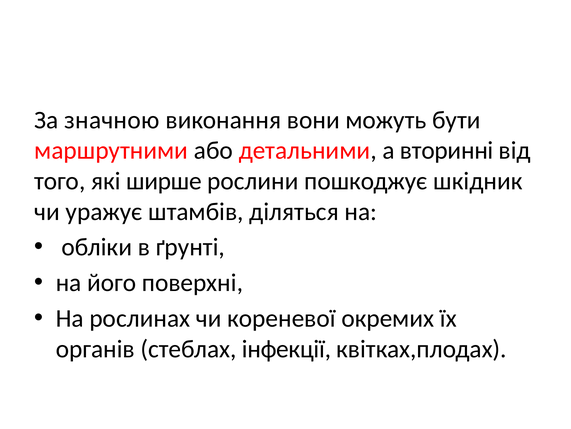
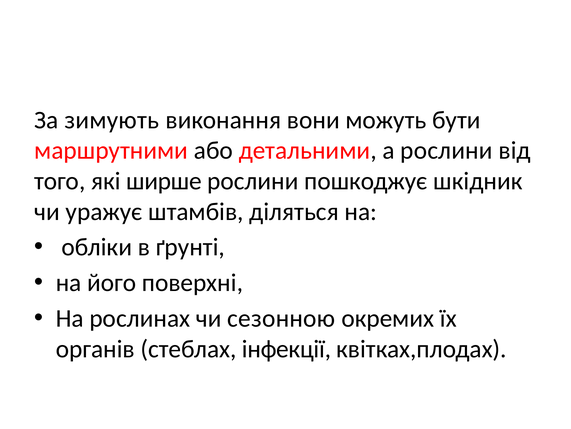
значною: значною -> зимують
а вторинні: вторинні -> рослини
кореневої: кореневої -> сезонною
